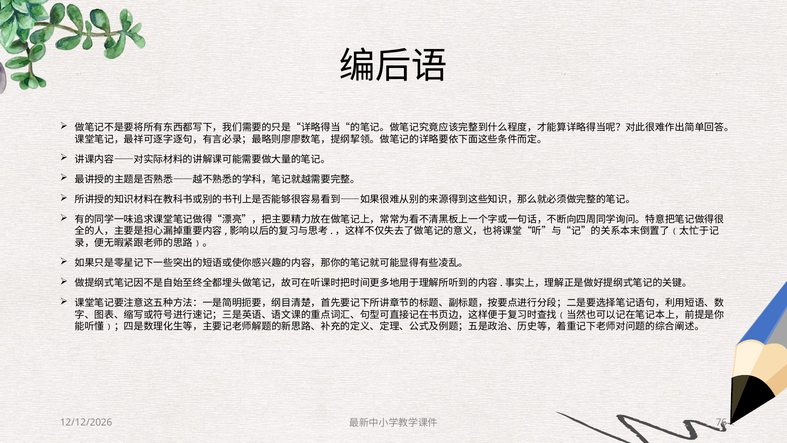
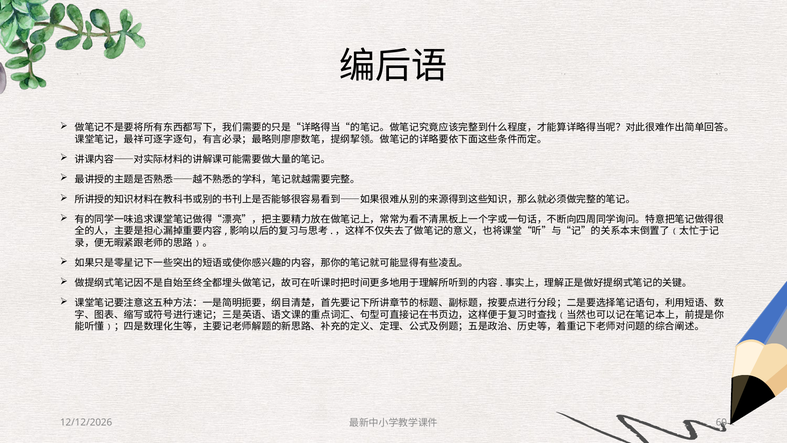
76: 76 -> 60
